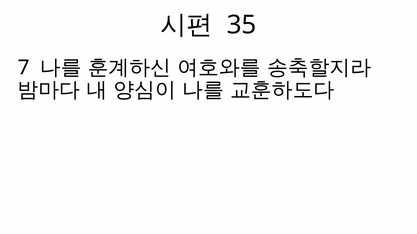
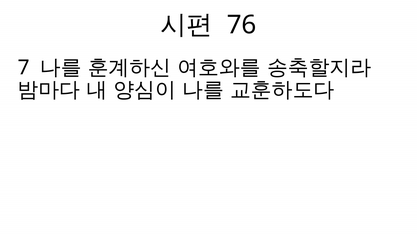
35: 35 -> 76
